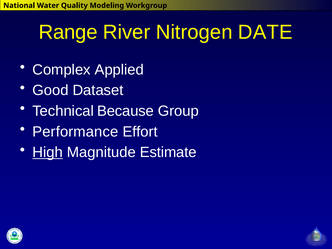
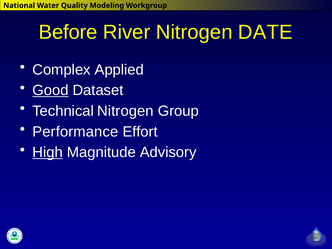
Range: Range -> Before
Good underline: none -> present
Technical Because: Because -> Nitrogen
Estimate: Estimate -> Advisory
